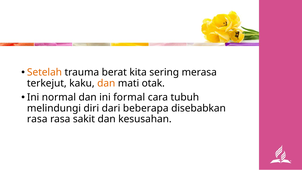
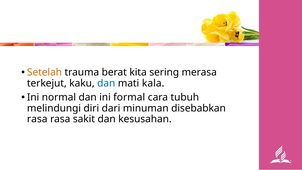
dan at (106, 83) colour: orange -> blue
otak: otak -> kala
beberapa: beberapa -> minuman
